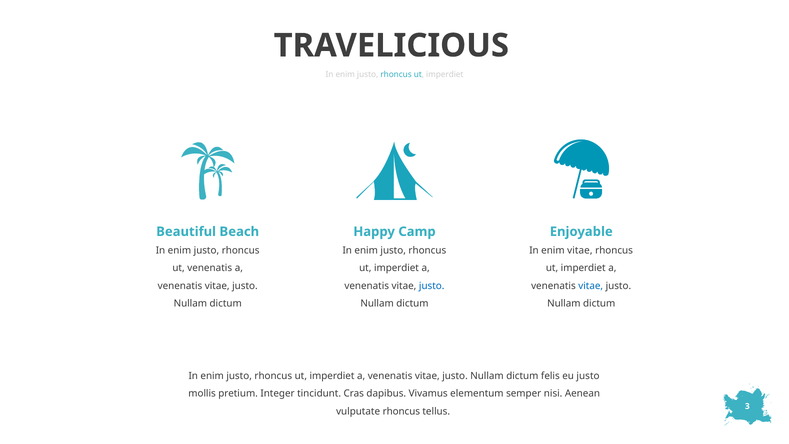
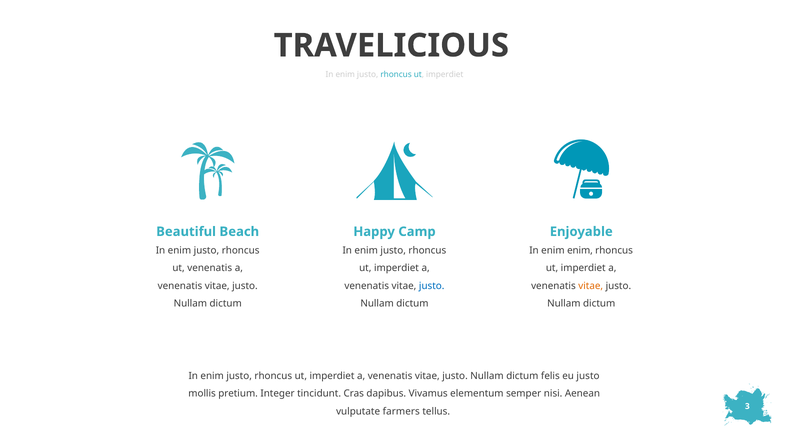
enim vitae: vitae -> enim
vitae at (591, 286) colour: blue -> orange
vulputate rhoncus: rhoncus -> farmers
